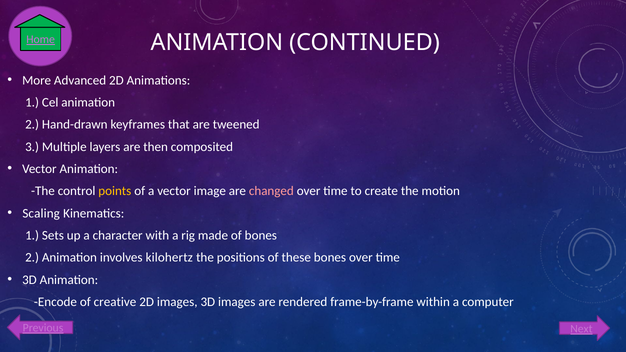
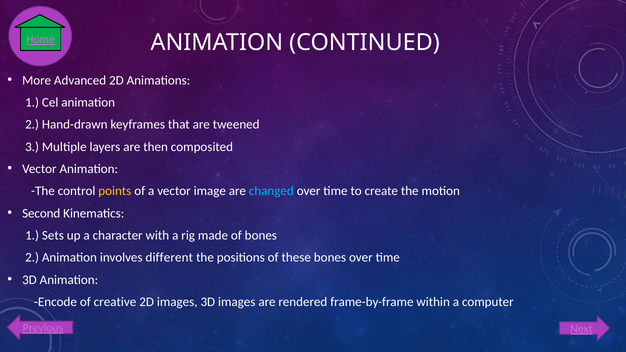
changed colour: pink -> light blue
Scaling: Scaling -> Second
kilohertz: kilohertz -> different
